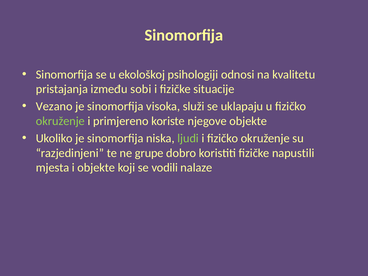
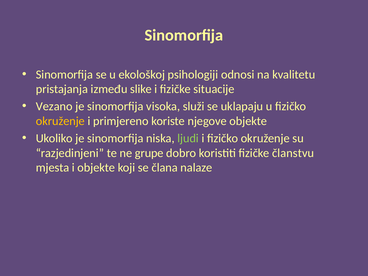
sobi: sobi -> slike
okruženje at (60, 121) colour: light green -> yellow
napustili: napustili -> članstvu
vodili: vodili -> člana
